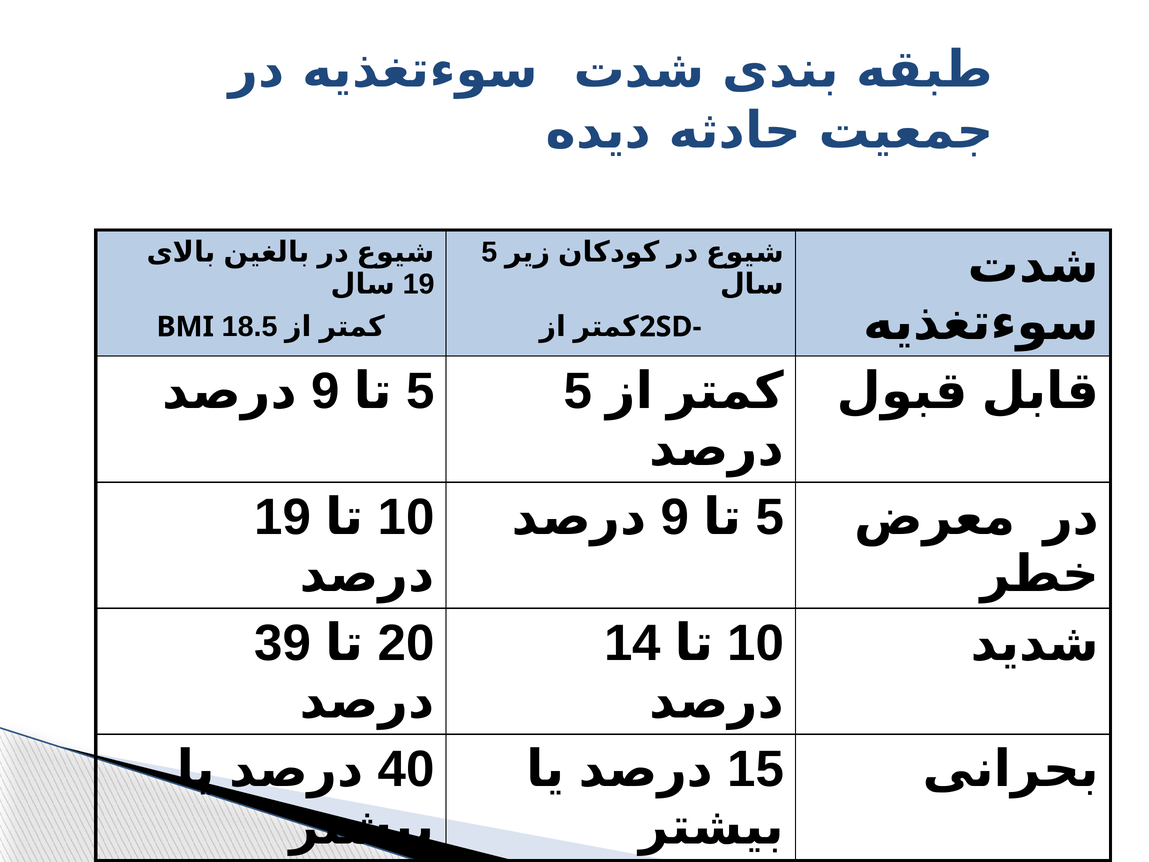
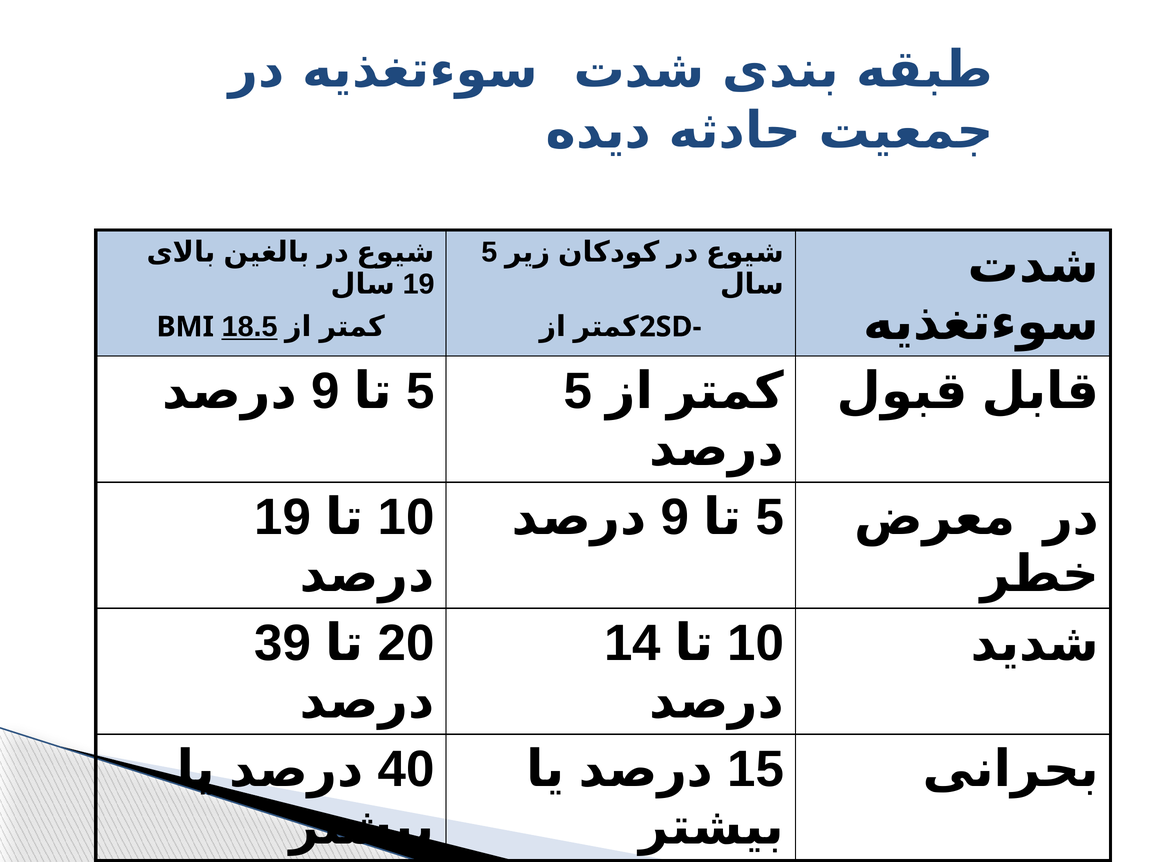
18.5 underline: none -> present
